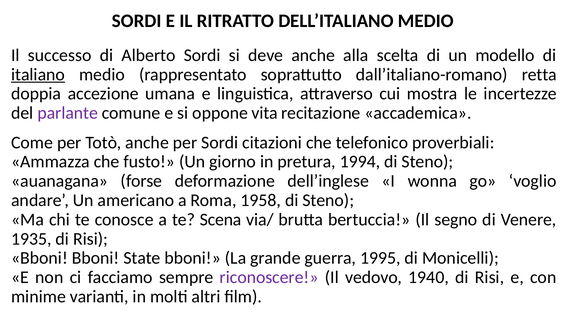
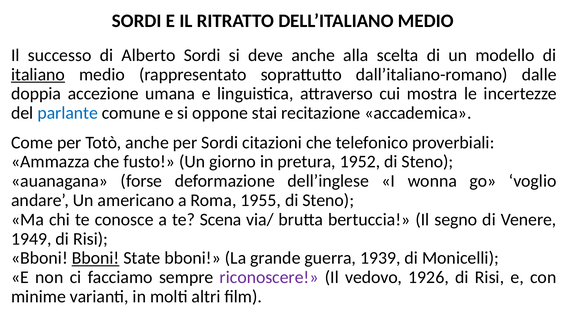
retta: retta -> dalle
parlante colour: purple -> blue
vita: vita -> stai
1994: 1994 -> 1952
1958: 1958 -> 1955
1935: 1935 -> 1949
Bboni at (96, 258) underline: none -> present
1995: 1995 -> 1939
1940: 1940 -> 1926
